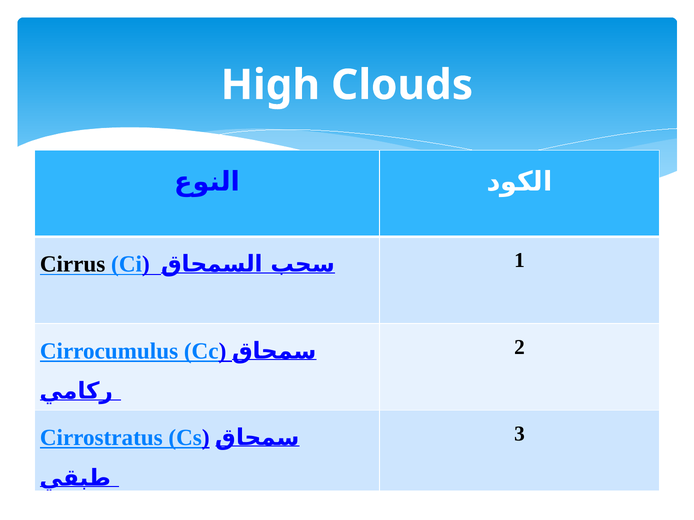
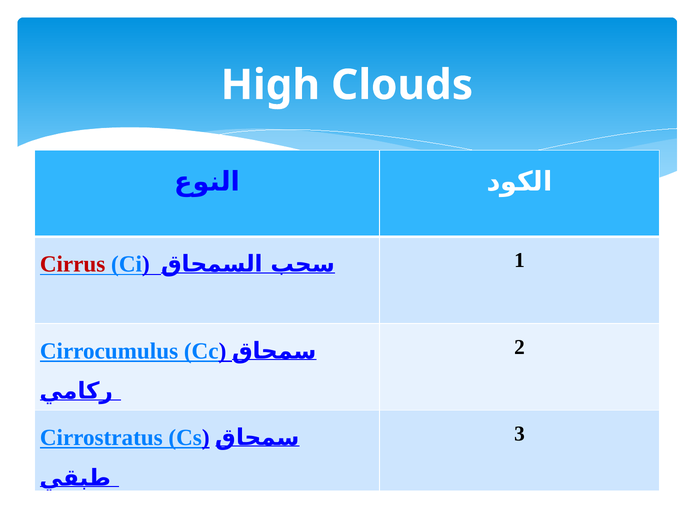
Cirrus colour: black -> red
